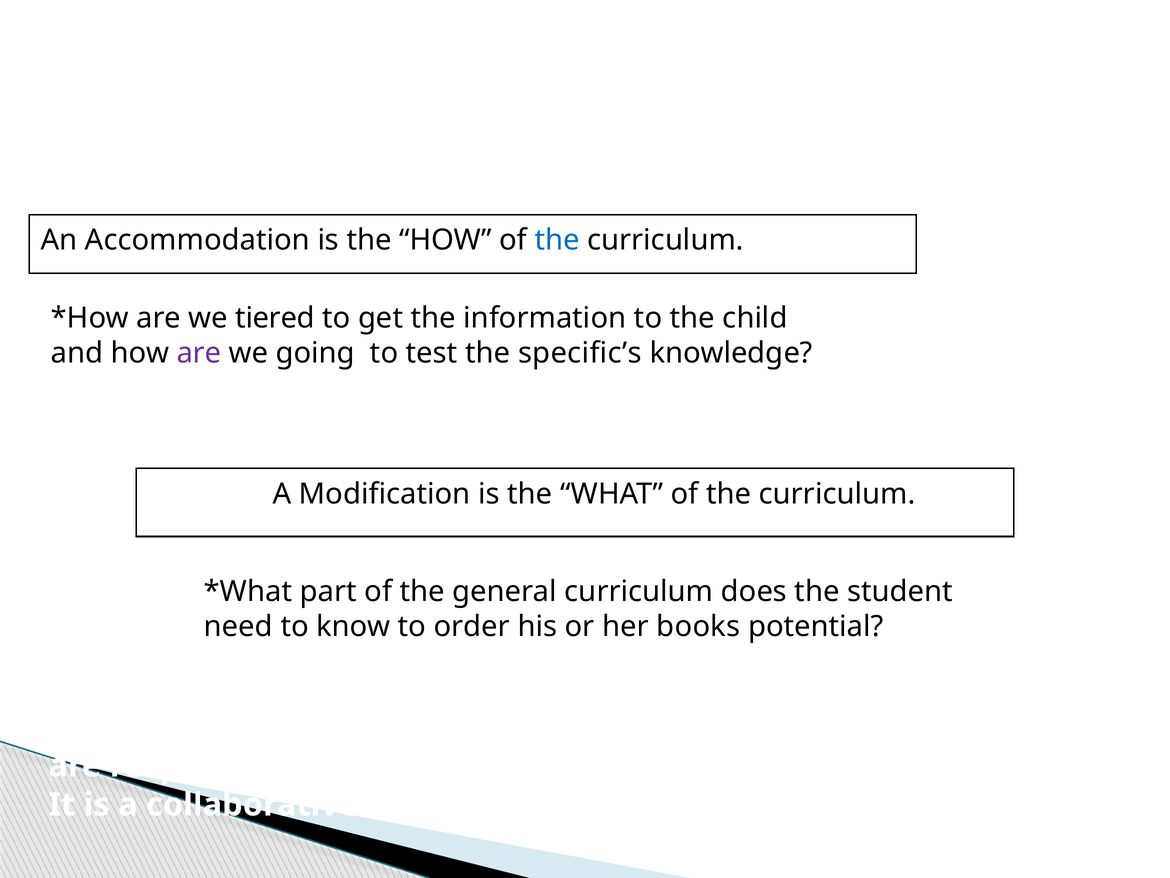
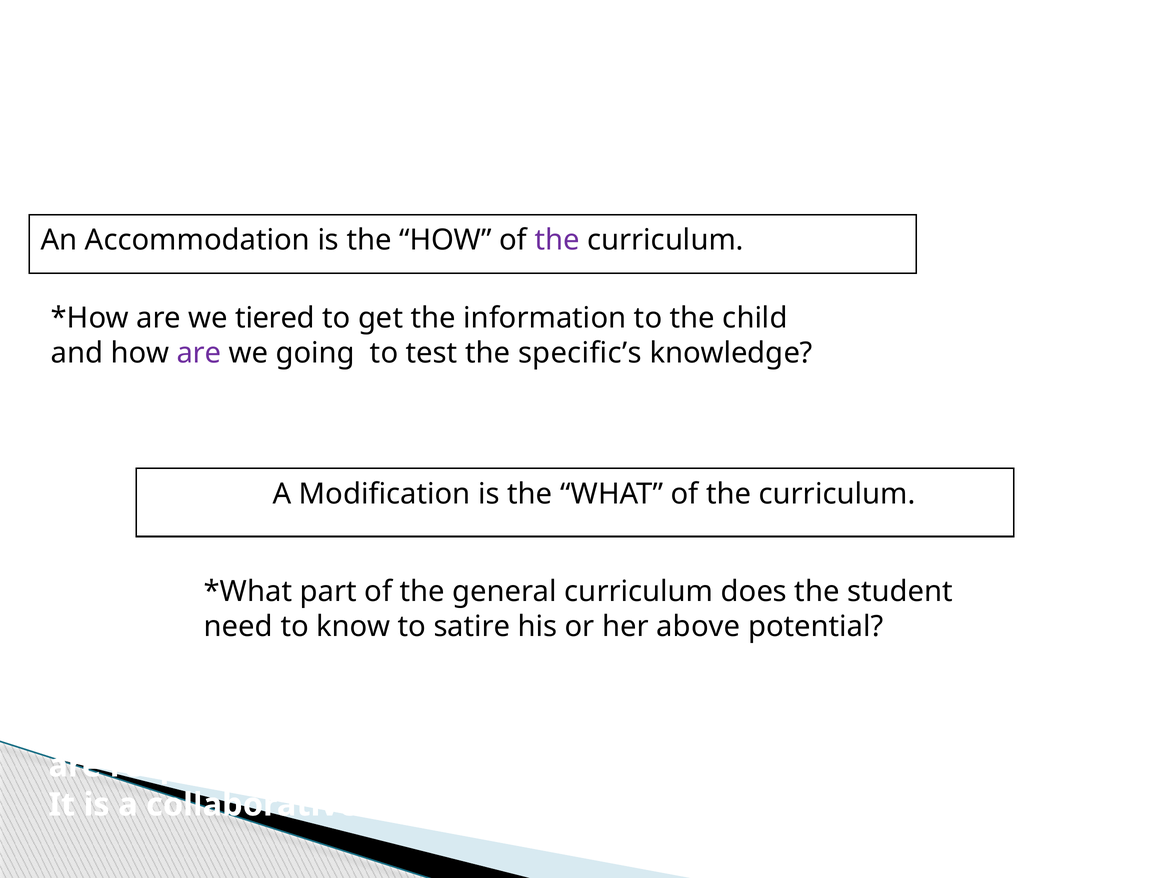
the at (557, 240) colour: blue -> purple
order: order -> satire
books: books -> above
